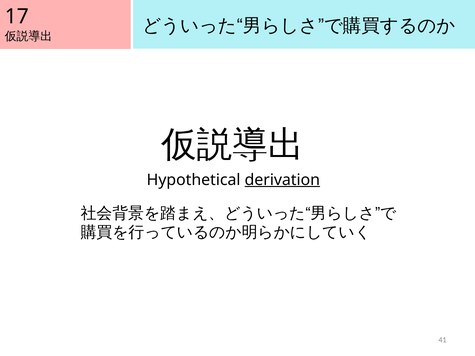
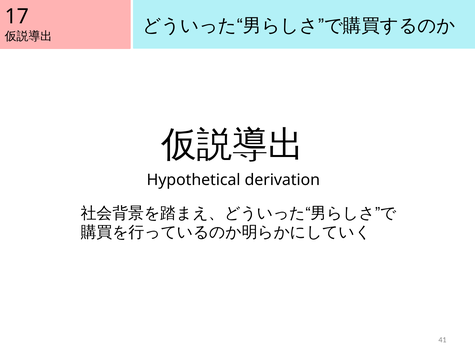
derivation underline: present -> none
